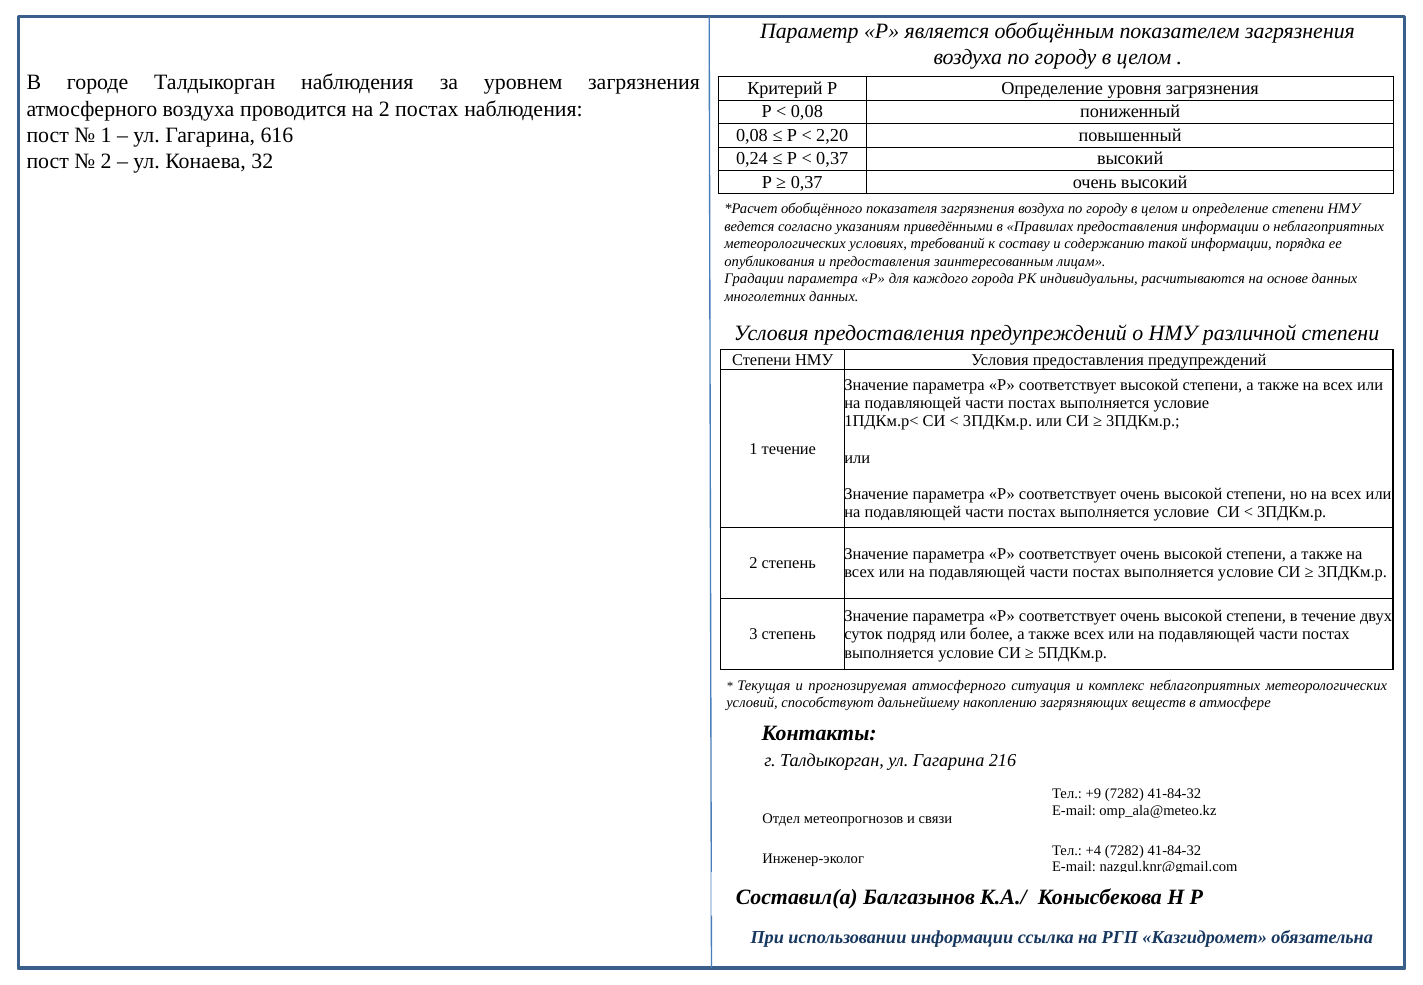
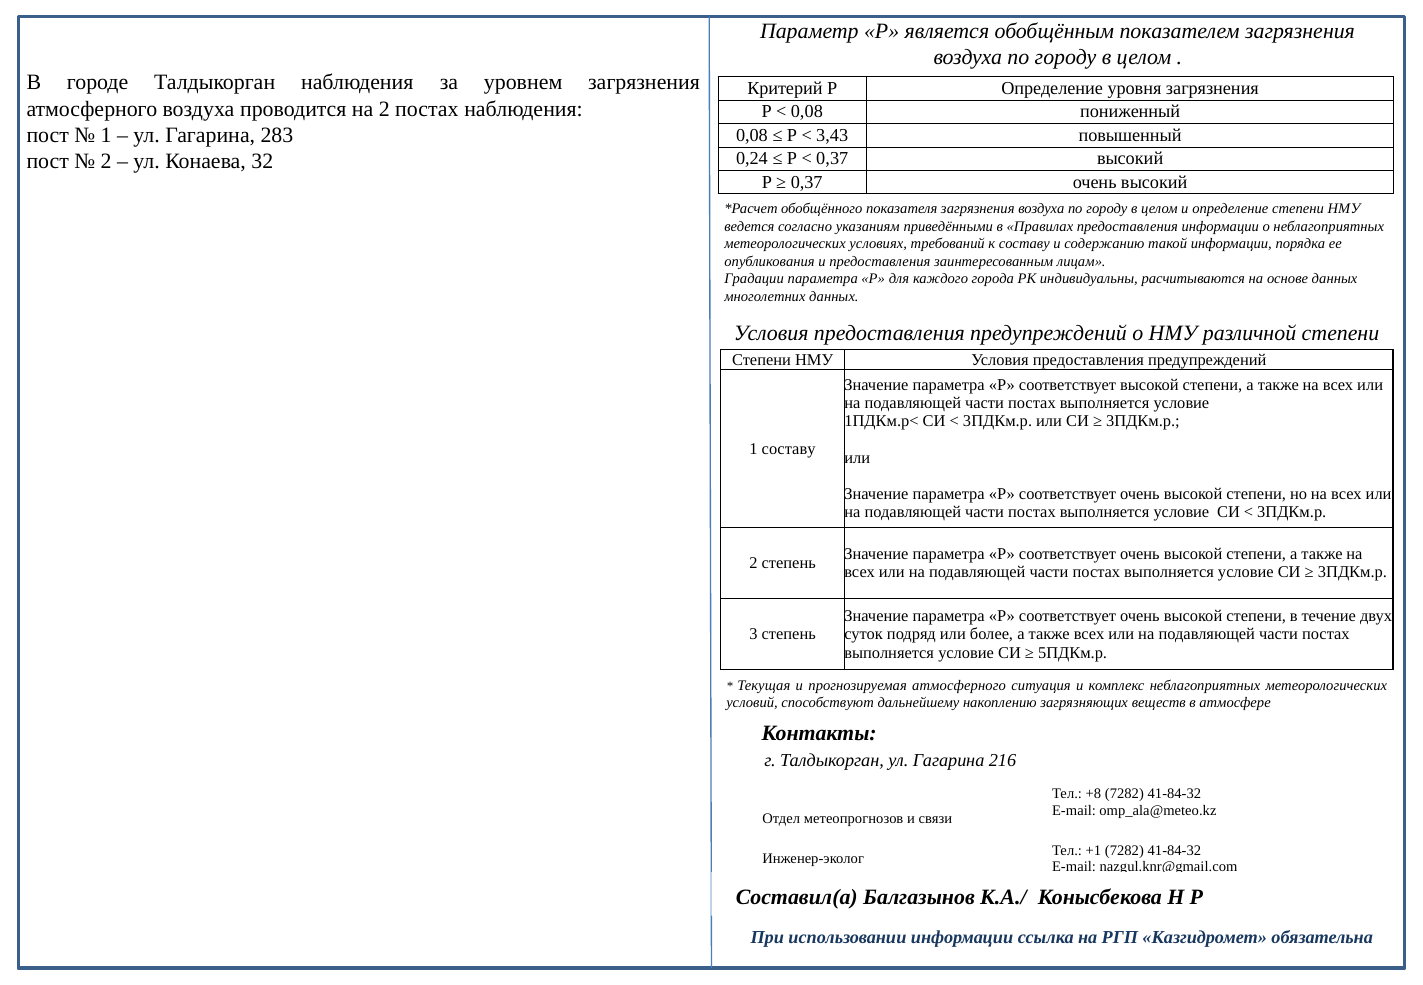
616: 616 -> 283
2,20: 2,20 -> 3,43
1 течение: течение -> составу
+9: +9 -> +8
+4: +4 -> +1
